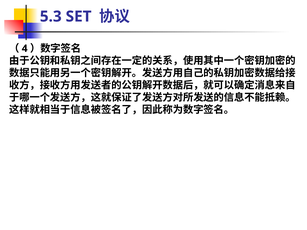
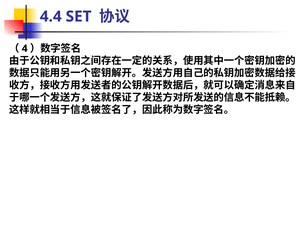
5.3: 5.3 -> 4.4
